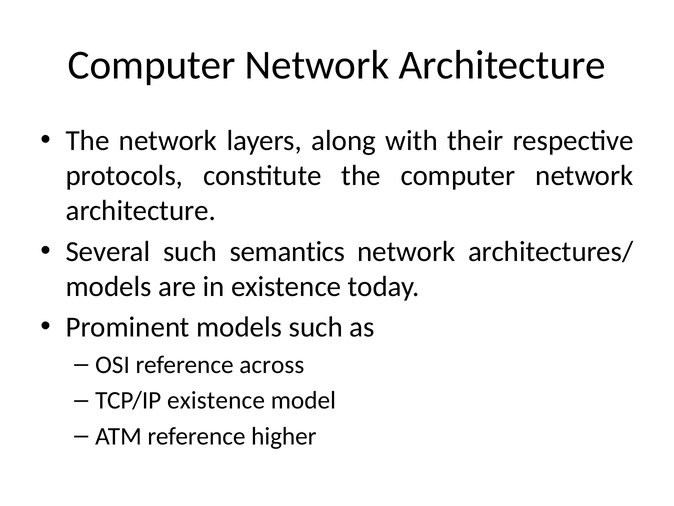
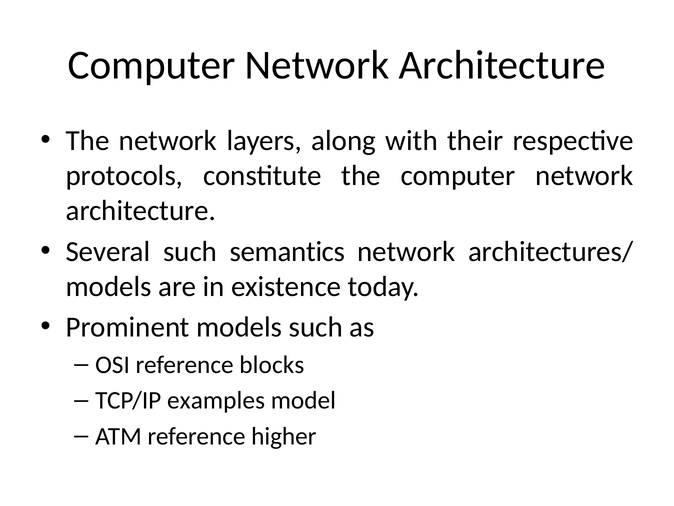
across: across -> blocks
TCP/IP existence: existence -> examples
